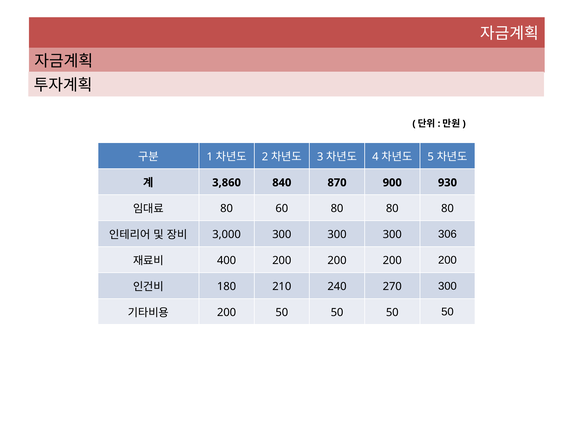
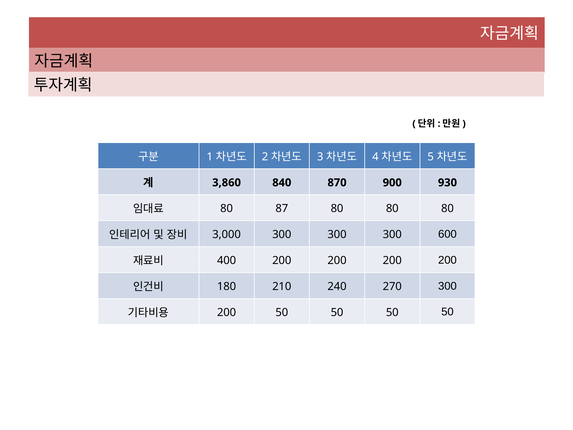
60: 60 -> 87
306: 306 -> 600
